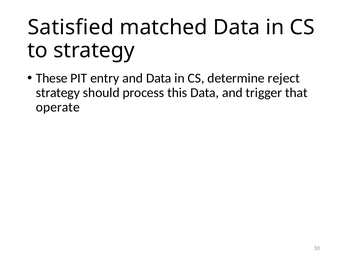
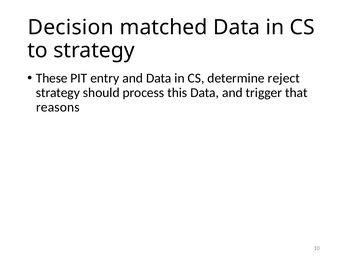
Satisfied: Satisfied -> Decision
operate: operate -> reasons
